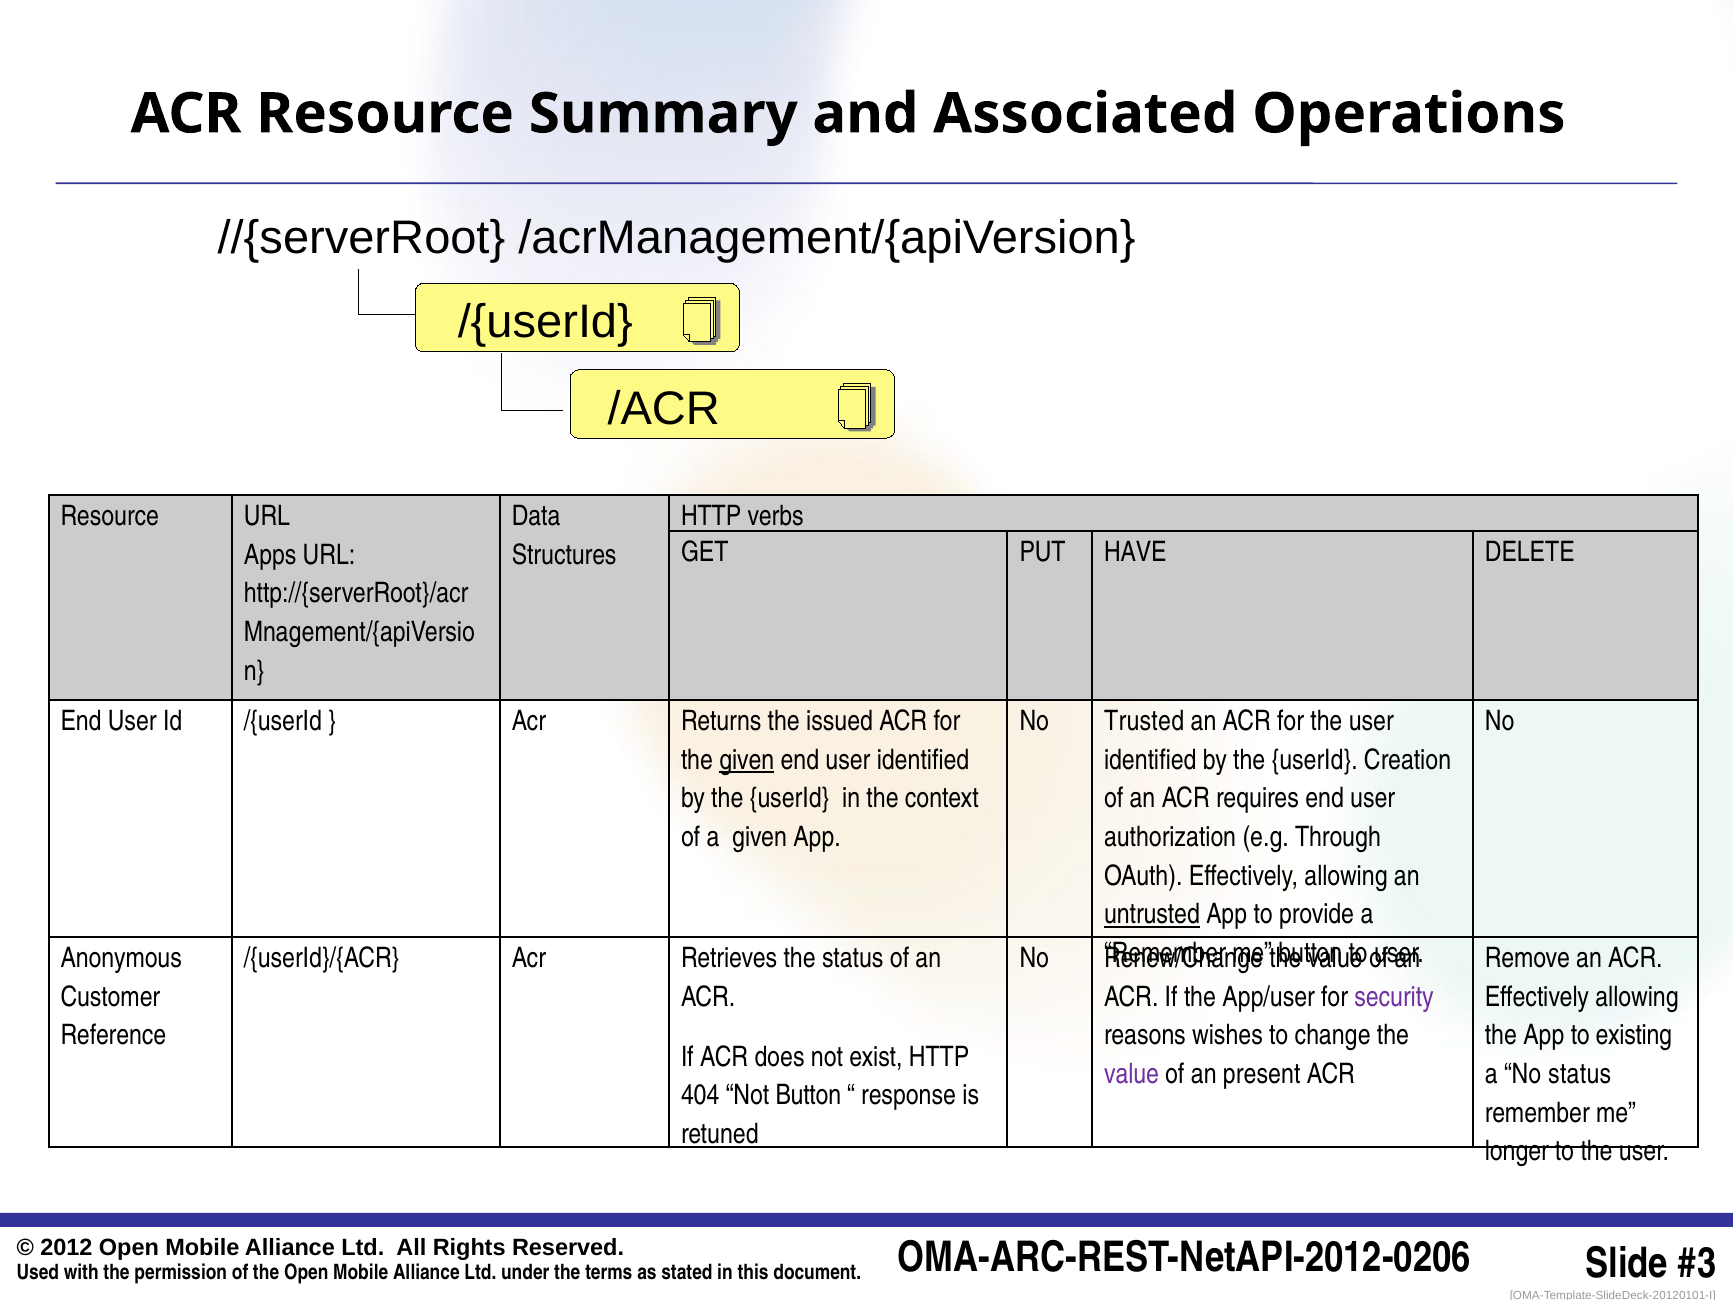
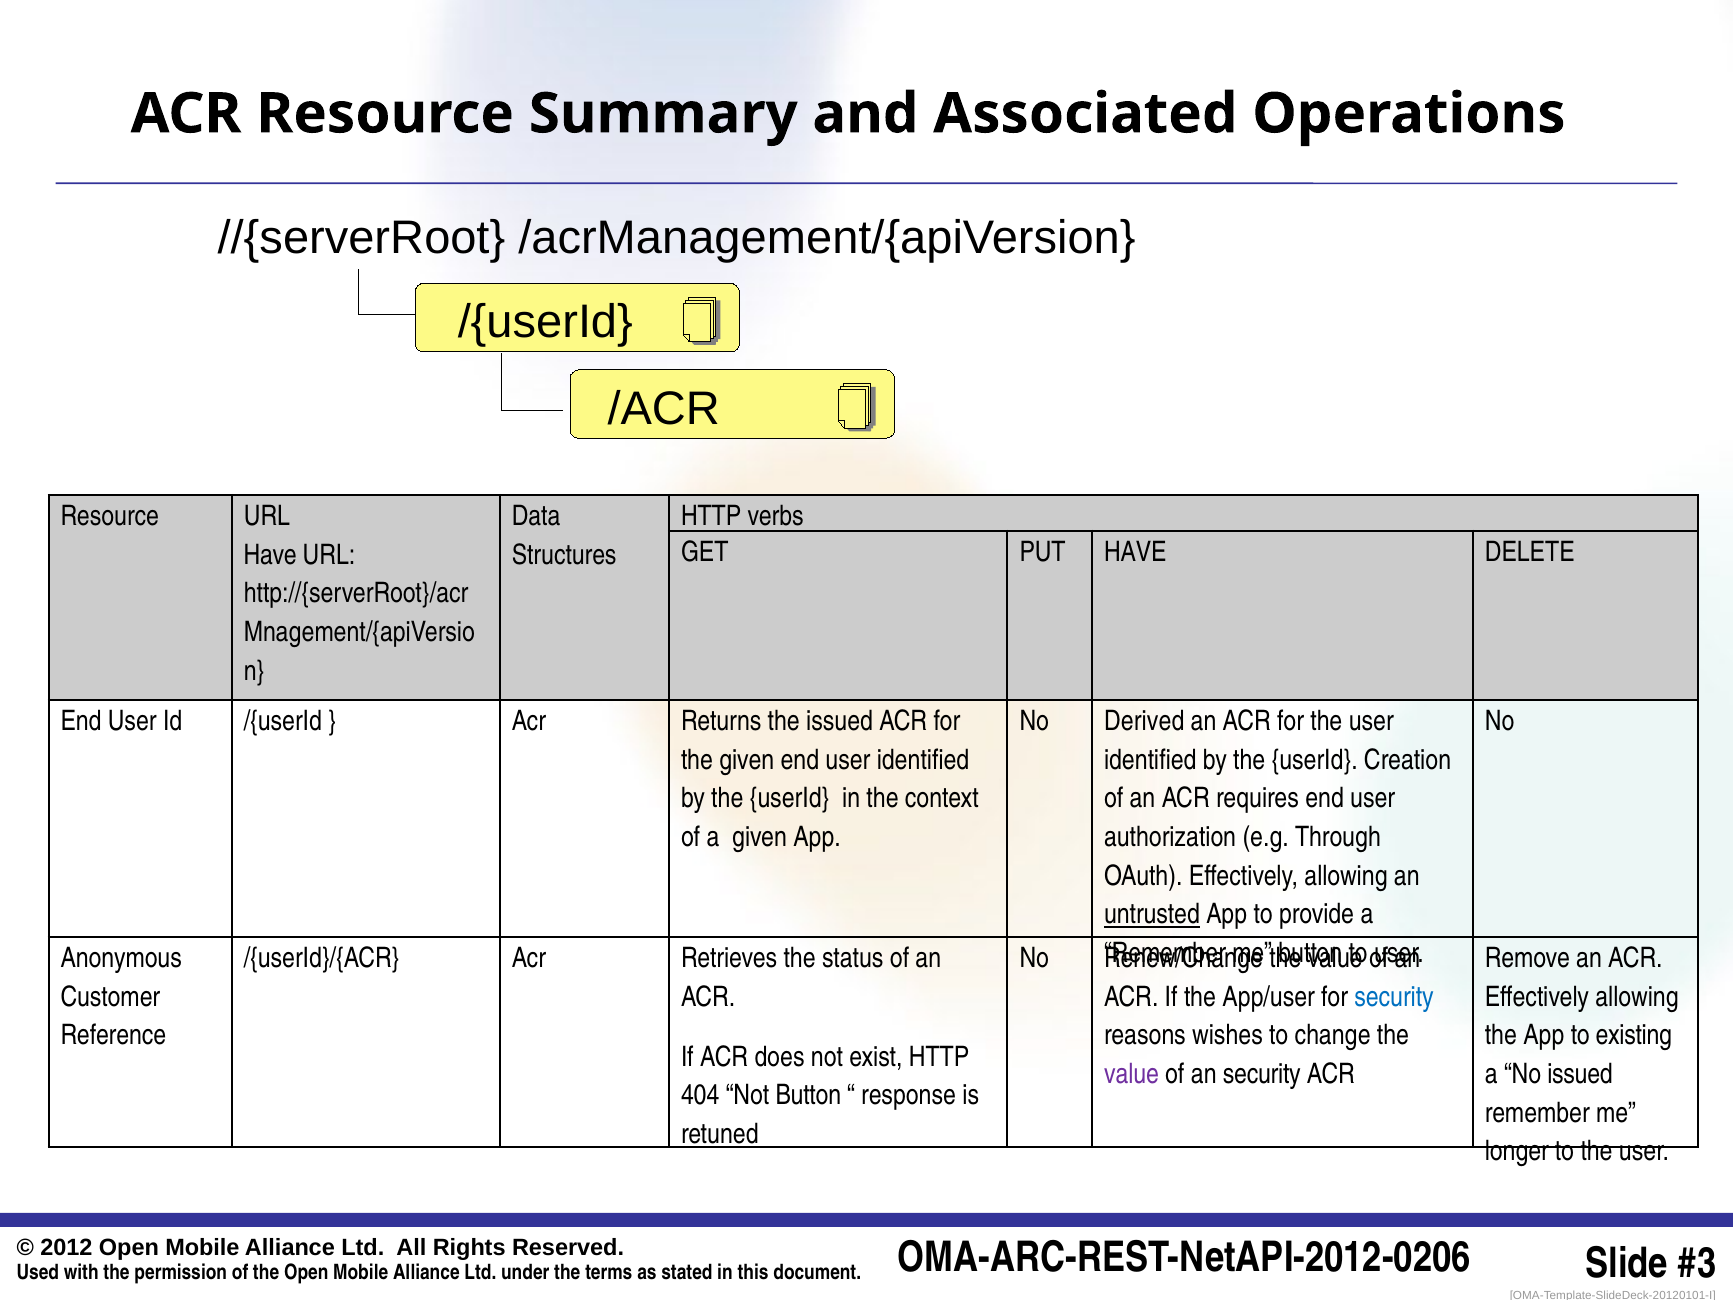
Apps at (270, 555): Apps -> Have
Trusted: Trusted -> Derived
given at (747, 760) underline: present -> none
security at (1394, 997) colour: purple -> blue
an present: present -> security
No status: status -> issued
